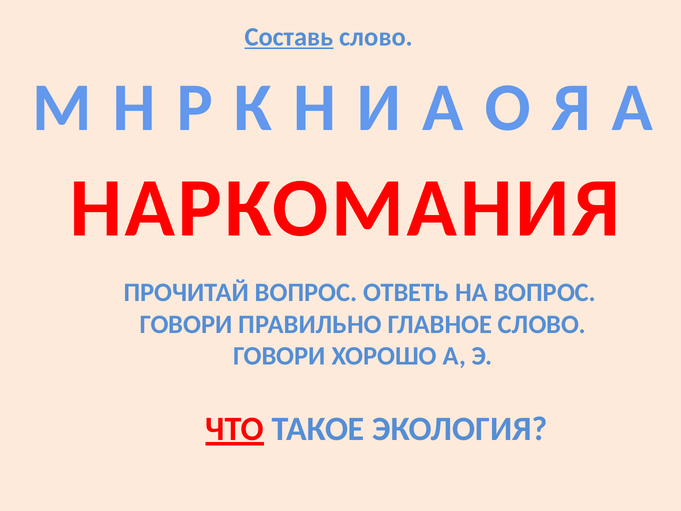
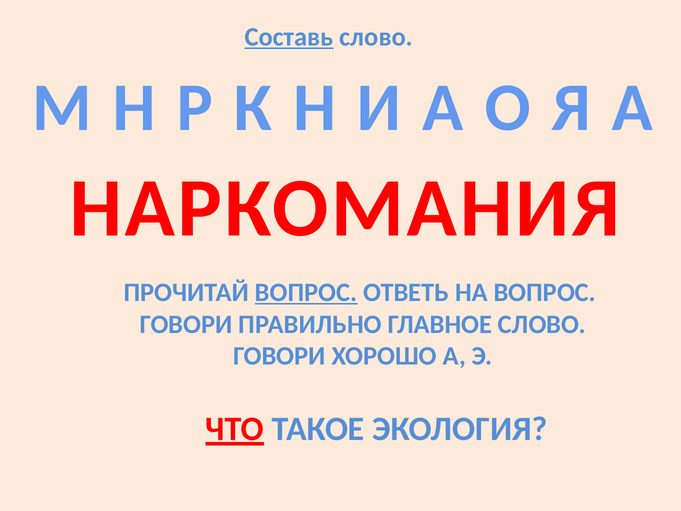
ВОПРОС at (306, 292) underline: none -> present
